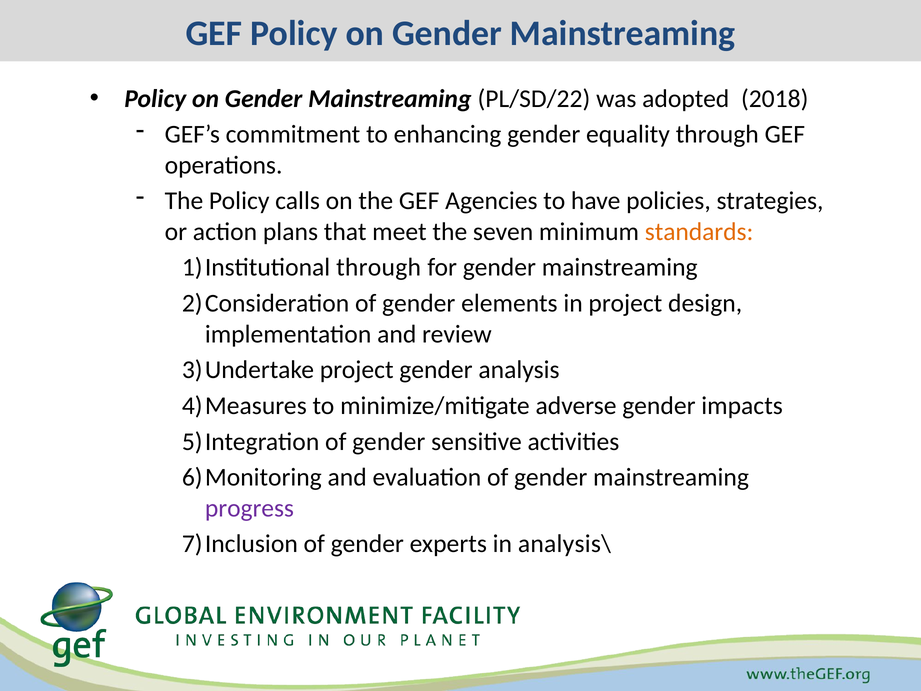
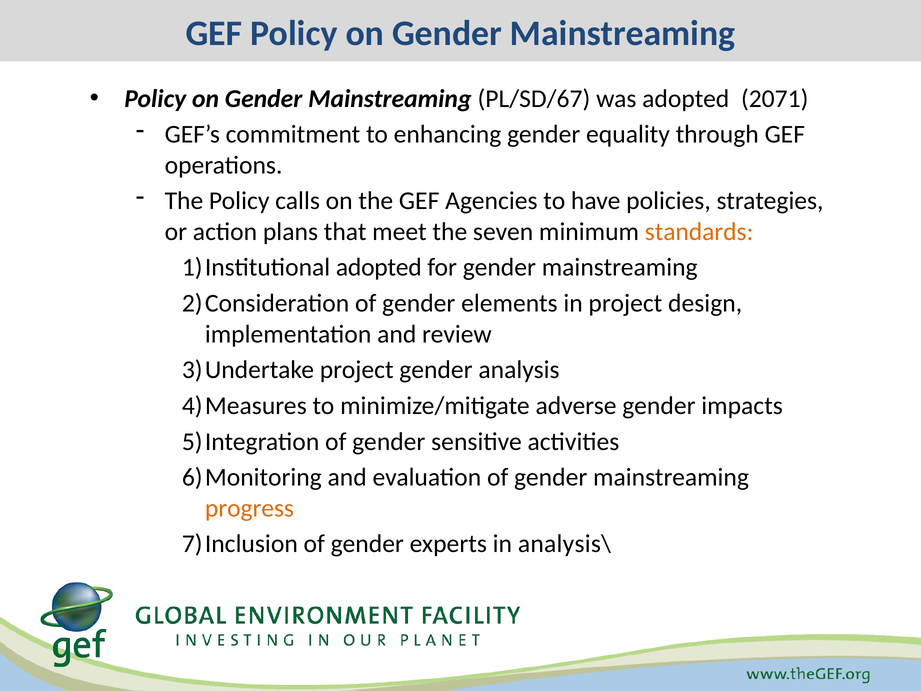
PL/SD/22: PL/SD/22 -> PL/SD/67
2018: 2018 -> 2071
through at (379, 267): through -> adopted
progress colour: purple -> orange
